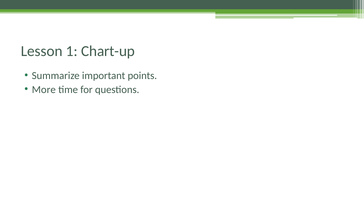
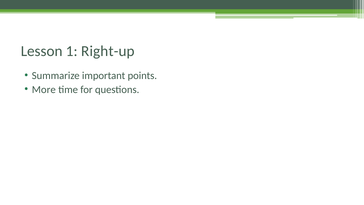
Chart-up: Chart-up -> Right-up
